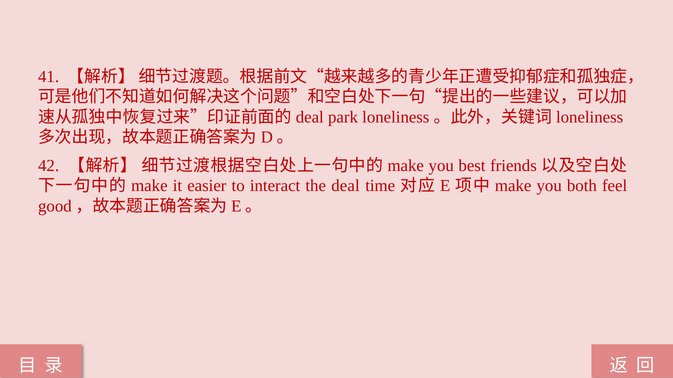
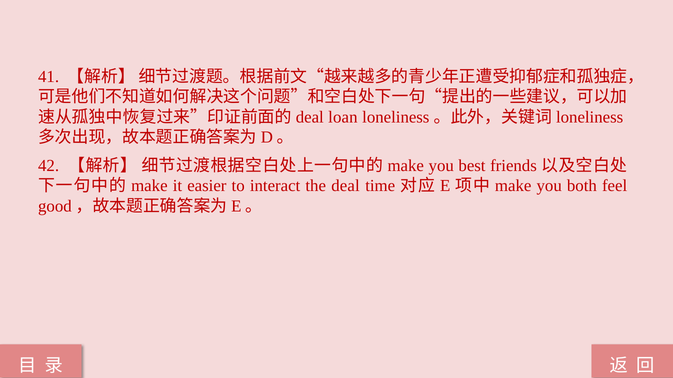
park: park -> loan
